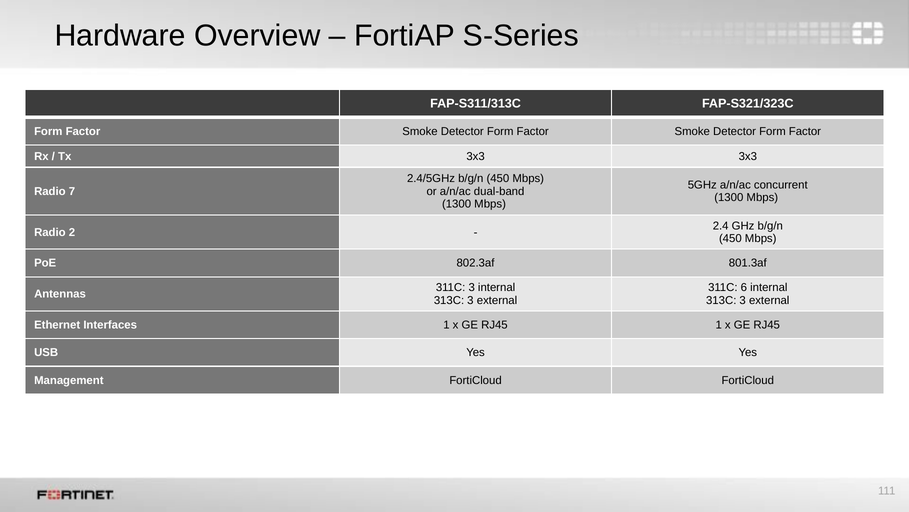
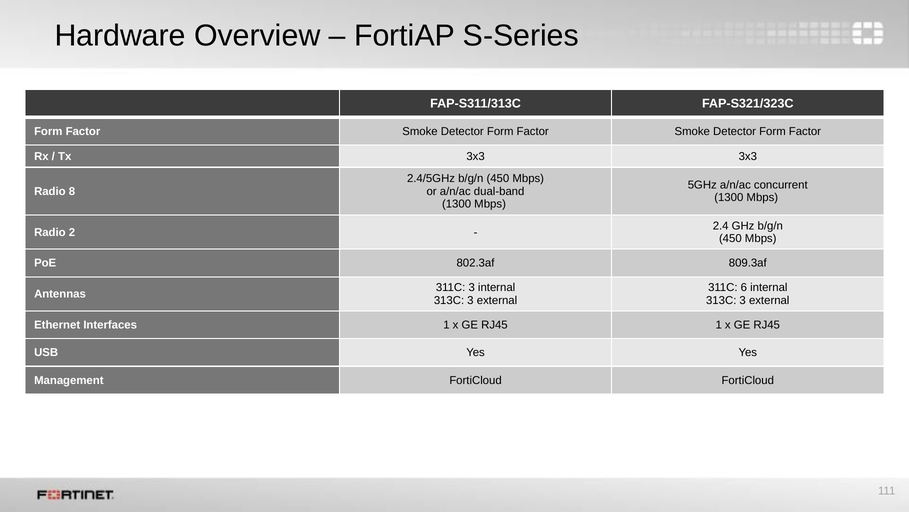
7: 7 -> 8
801.3af: 801.3af -> 809.3af
